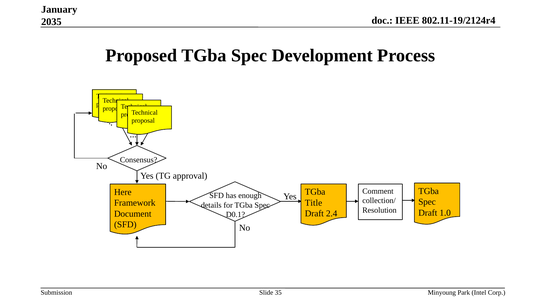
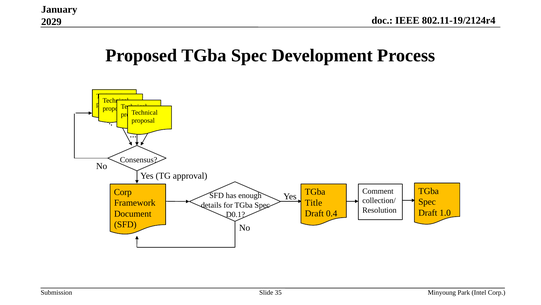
2035: 2035 -> 2029
Here at (123, 192): Here -> Corp
2.4: 2.4 -> 0.4
